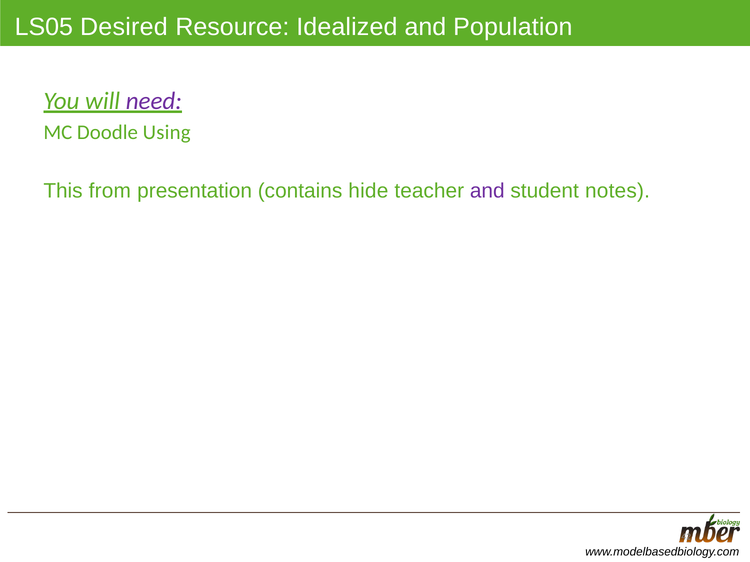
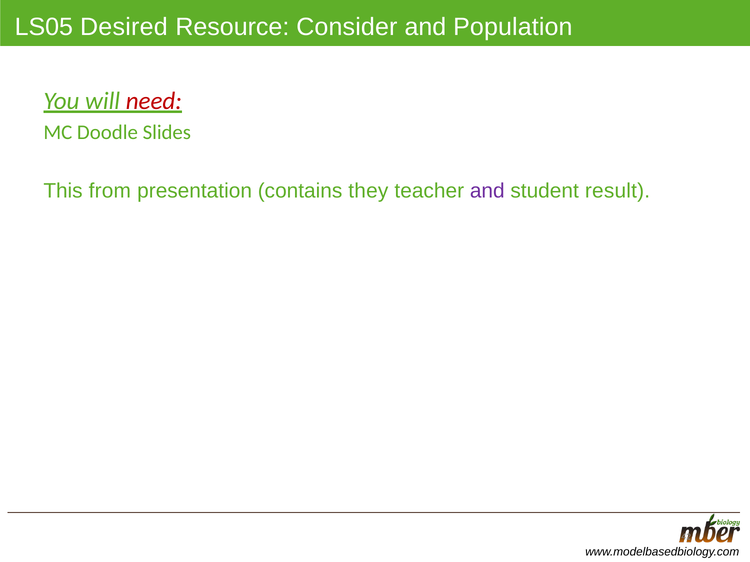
Idealized: Idealized -> Consider
need colour: purple -> red
Using: Using -> Slides
hide: hide -> they
notes: notes -> result
